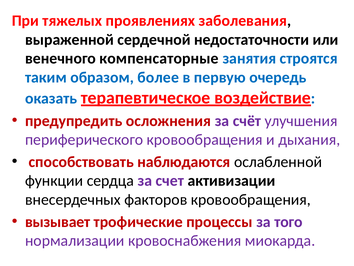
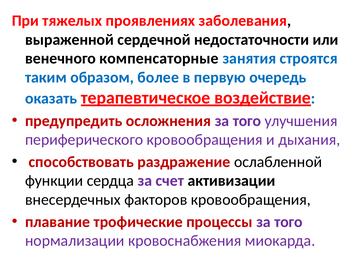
осложнения за счёт: счёт -> того
наблюдаются: наблюдаются -> раздражение
вызывает: вызывает -> плавание
